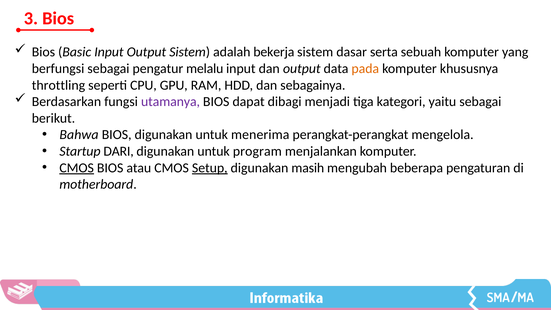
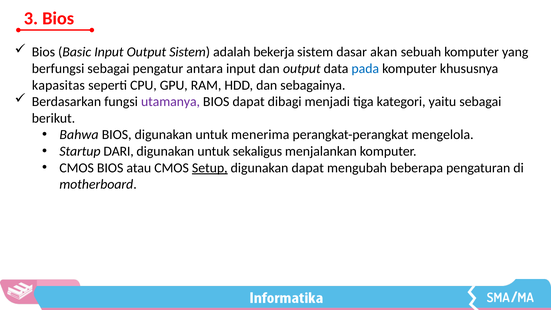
serta: serta -> akan
melalu: melalu -> antara
pada colour: orange -> blue
throttling: throttling -> kapasitas
program: program -> sekaligus
CMOS at (77, 168) underline: present -> none
digunakan masih: masih -> dapat
